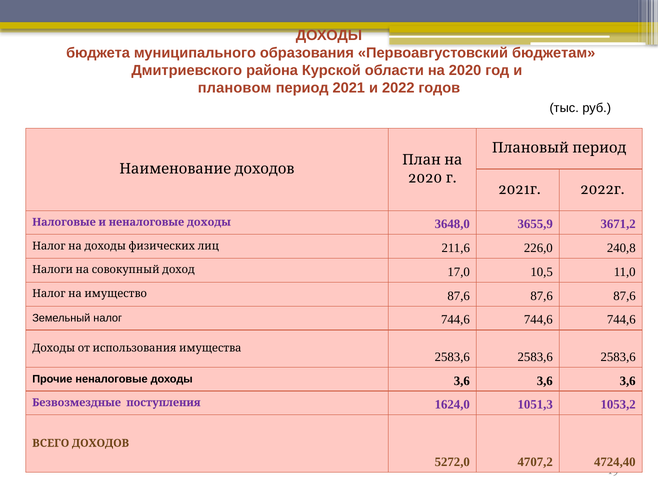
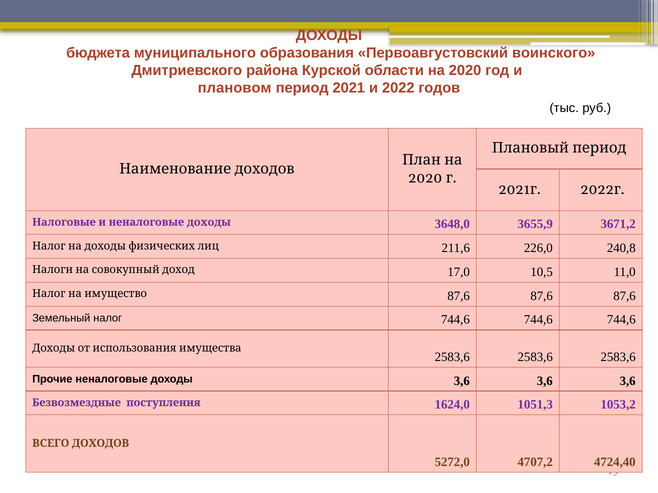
бюджетам: бюджетам -> воинского
